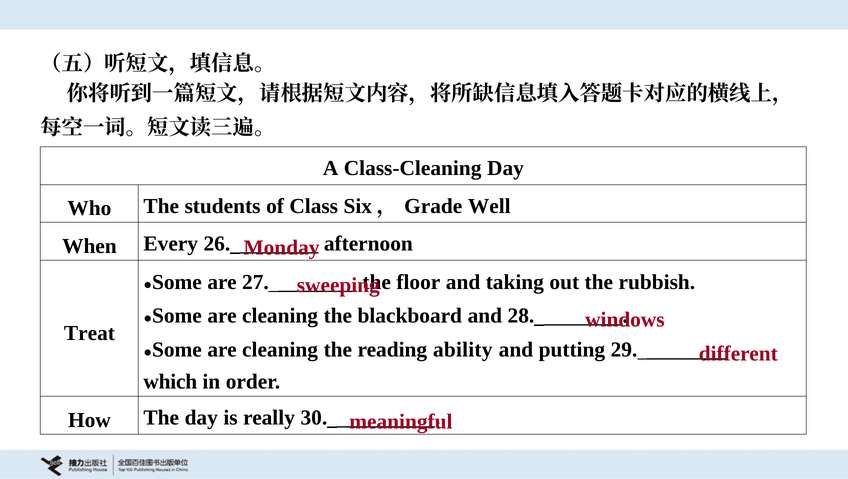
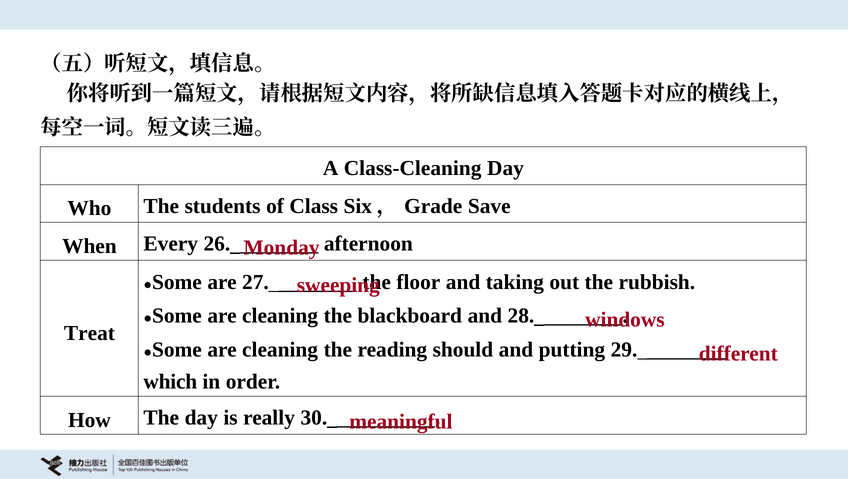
Well: Well -> Save
ability: ability -> should
